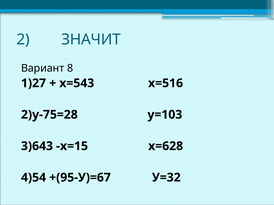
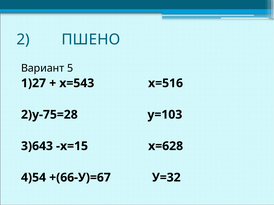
ЗНАЧИТ: ЗНАЧИТ -> ПШЕНО
8: 8 -> 5
+(95-У)=67: +(95-У)=67 -> +(66-У)=67
